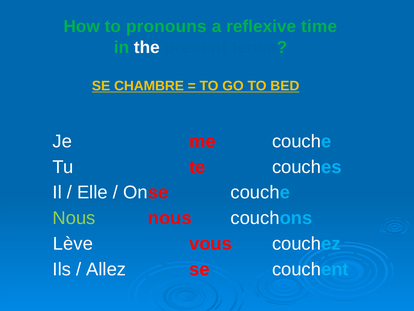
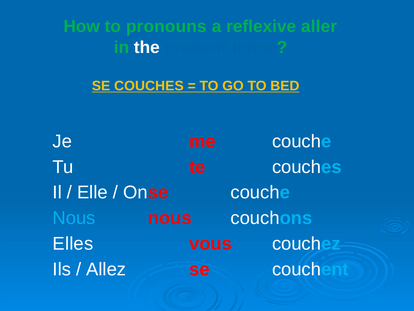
time: time -> aller
SE CHAMBRE: CHAMBRE -> COUCHES
Nous at (74, 218) colour: light green -> light blue
Lève: Lève -> Elles
